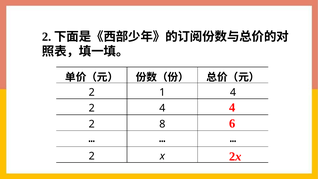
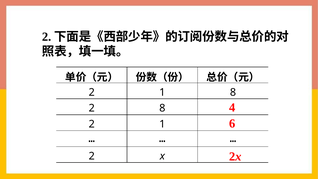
1 4: 4 -> 8
2 4: 4 -> 8
8 at (162, 124): 8 -> 1
